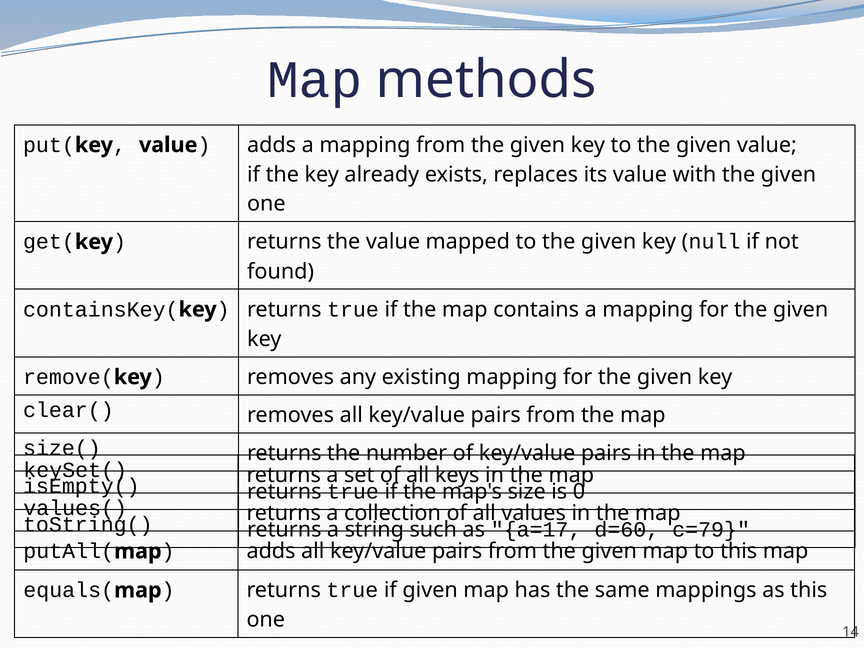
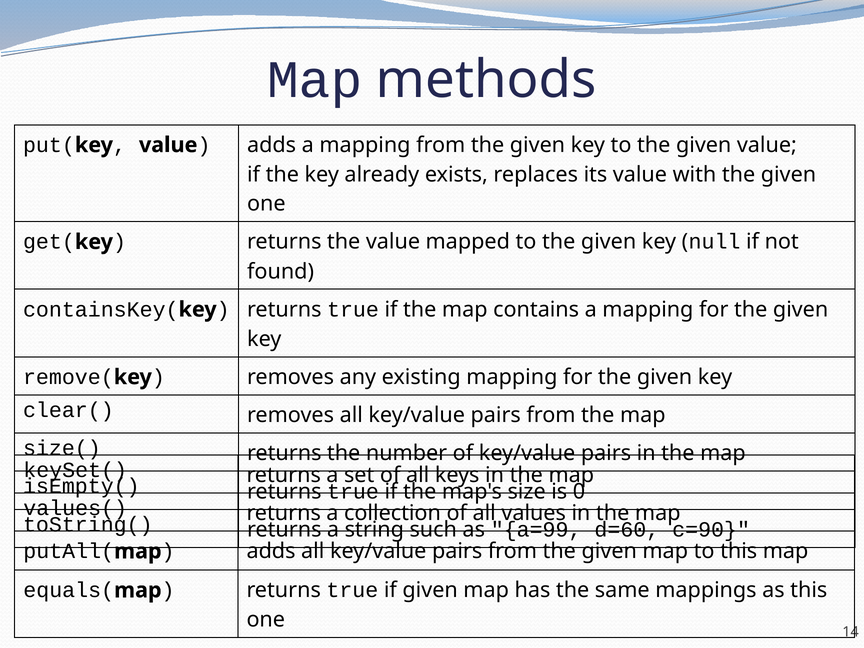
a=17: a=17 -> a=99
c=79: c=79 -> c=90
